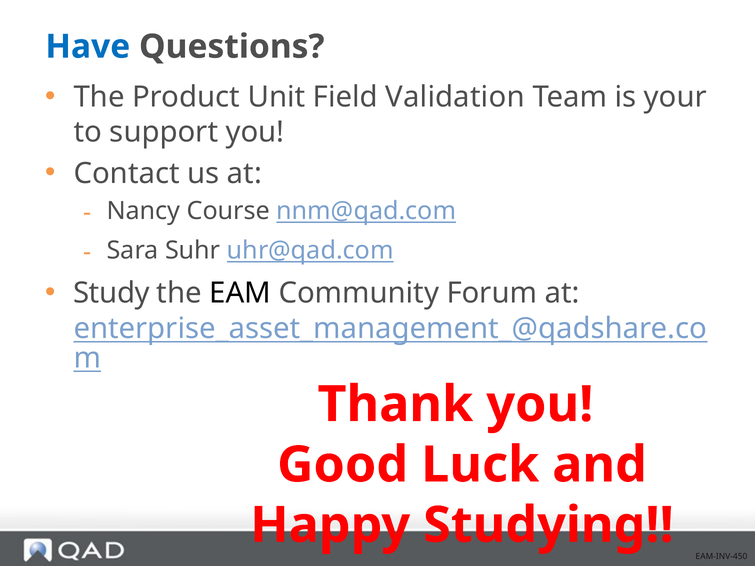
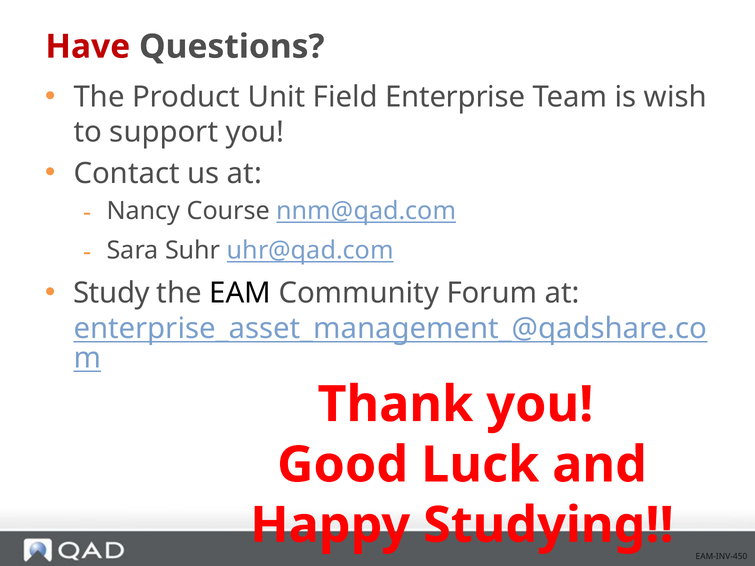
Have colour: blue -> red
Validation: Validation -> Enterprise
your: your -> wish
